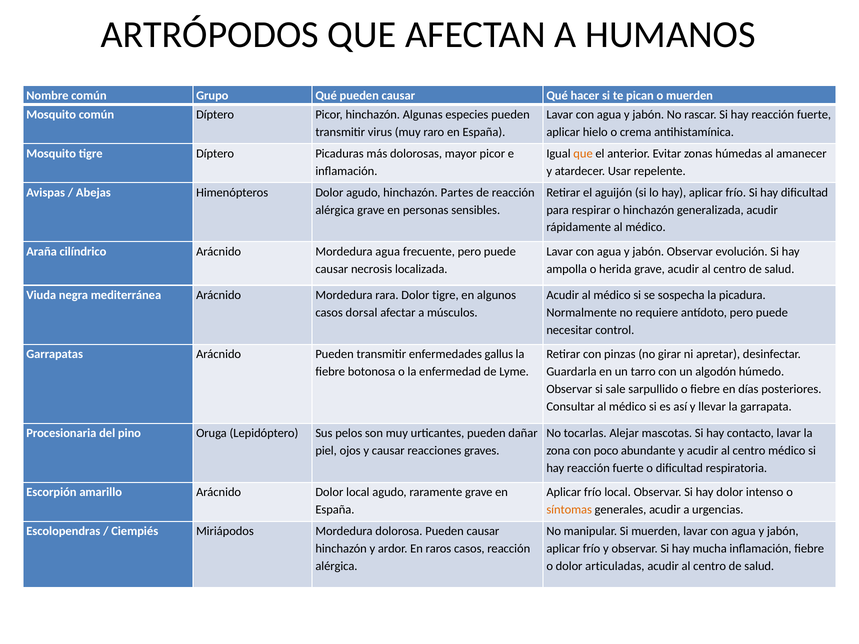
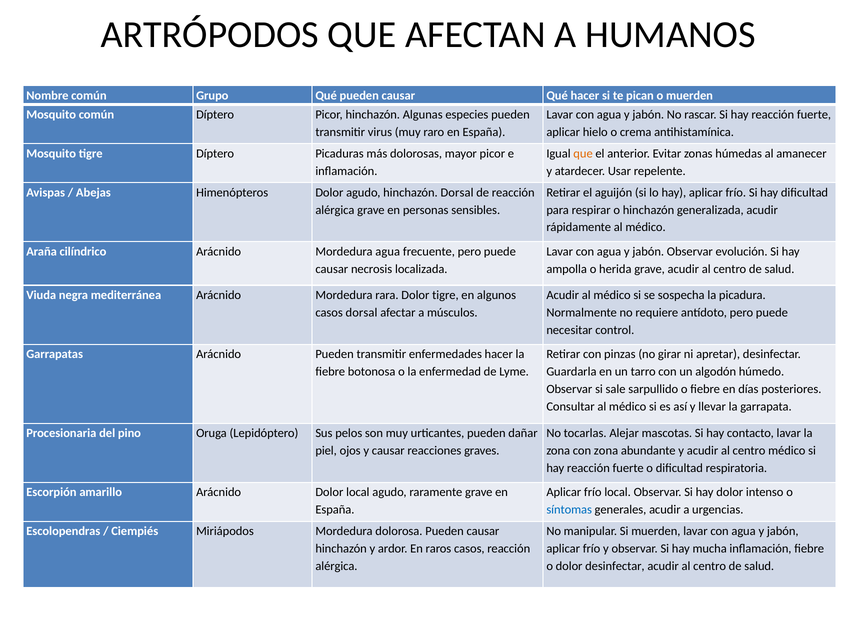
hinchazón Partes: Partes -> Dorsal
enfermedades gallus: gallus -> hacer
con poco: poco -> zona
síntomas colour: orange -> blue
dolor articuladas: articuladas -> desinfectar
